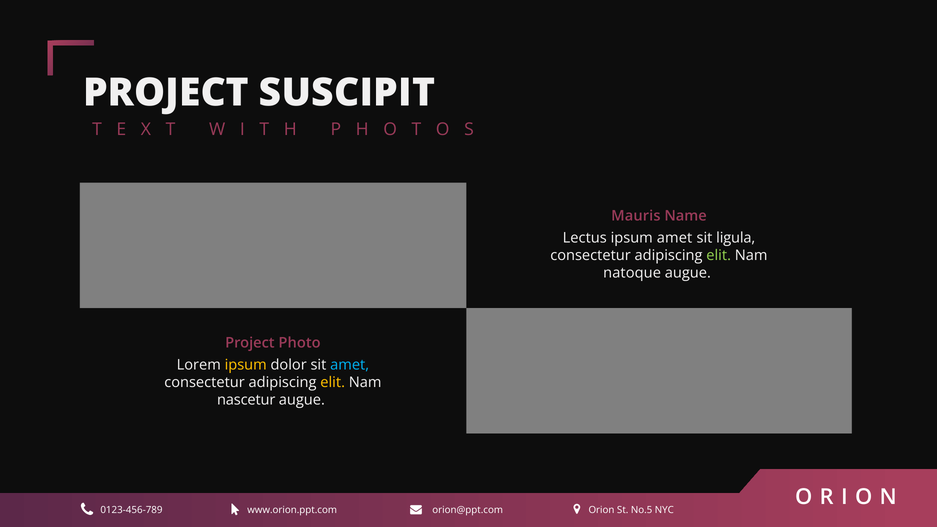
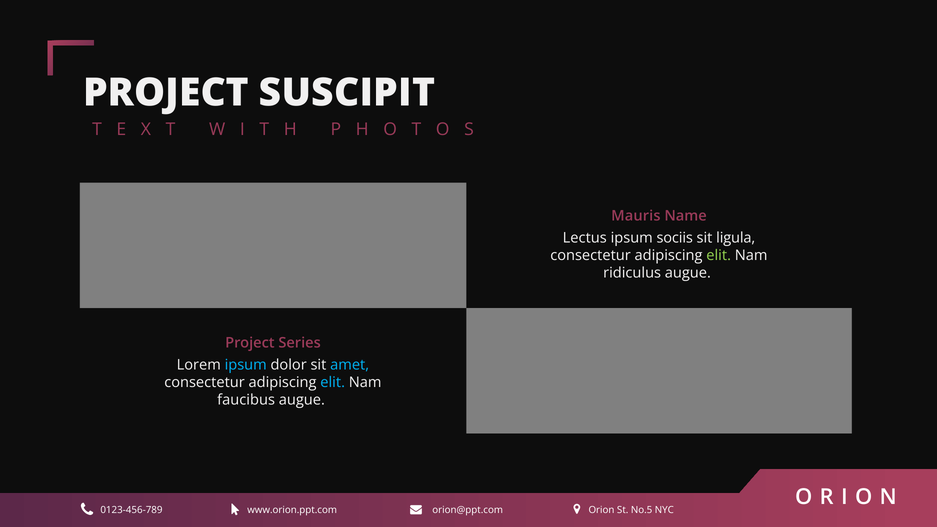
ipsum amet: amet -> sociis
natoque: natoque -> ridiculus
Photo: Photo -> Series
ipsum at (246, 365) colour: yellow -> light blue
elit at (333, 382) colour: yellow -> light blue
nascetur: nascetur -> faucibus
